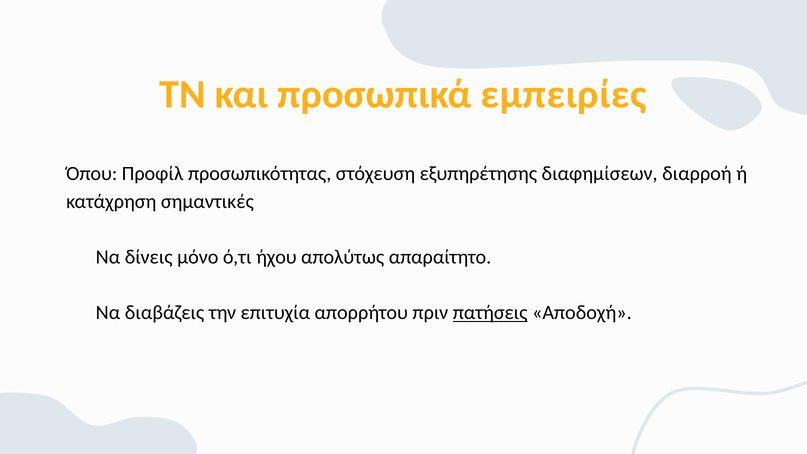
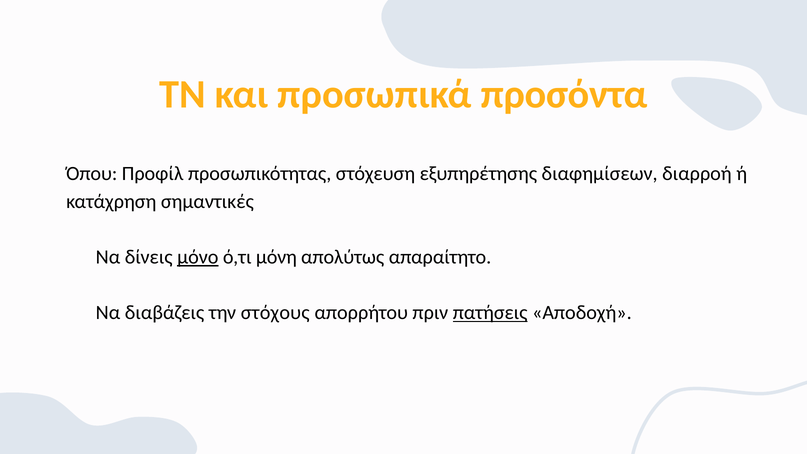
εμπειρίες: εμπειρίες -> προσόντα
μόνο underline: none -> present
ήχου: ήχου -> μόνη
επιτυχία: επιτυχία -> στόχους
